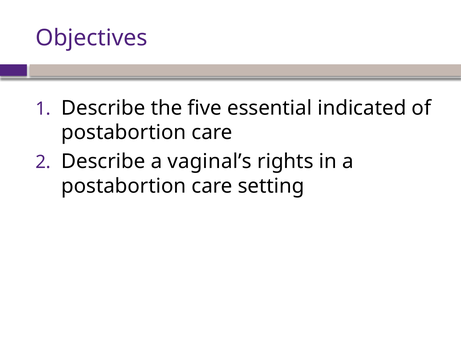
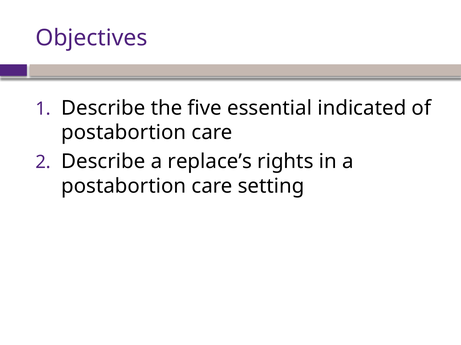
vaginal’s: vaginal’s -> replace’s
